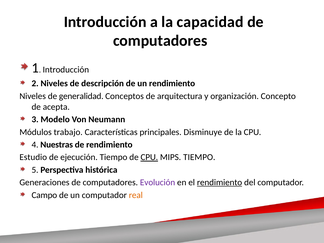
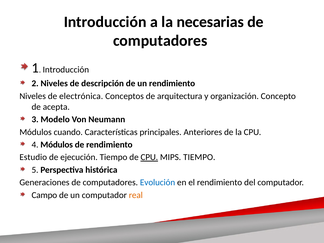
capacidad: capacidad -> necesarias
generalidad: generalidad -> electrónica
trabajo: trabajo -> cuando
Disminuye: Disminuye -> Anteriores
4 Nuestras: Nuestras -> Módulos
Evolución colour: purple -> blue
rendimiento at (220, 182) underline: present -> none
